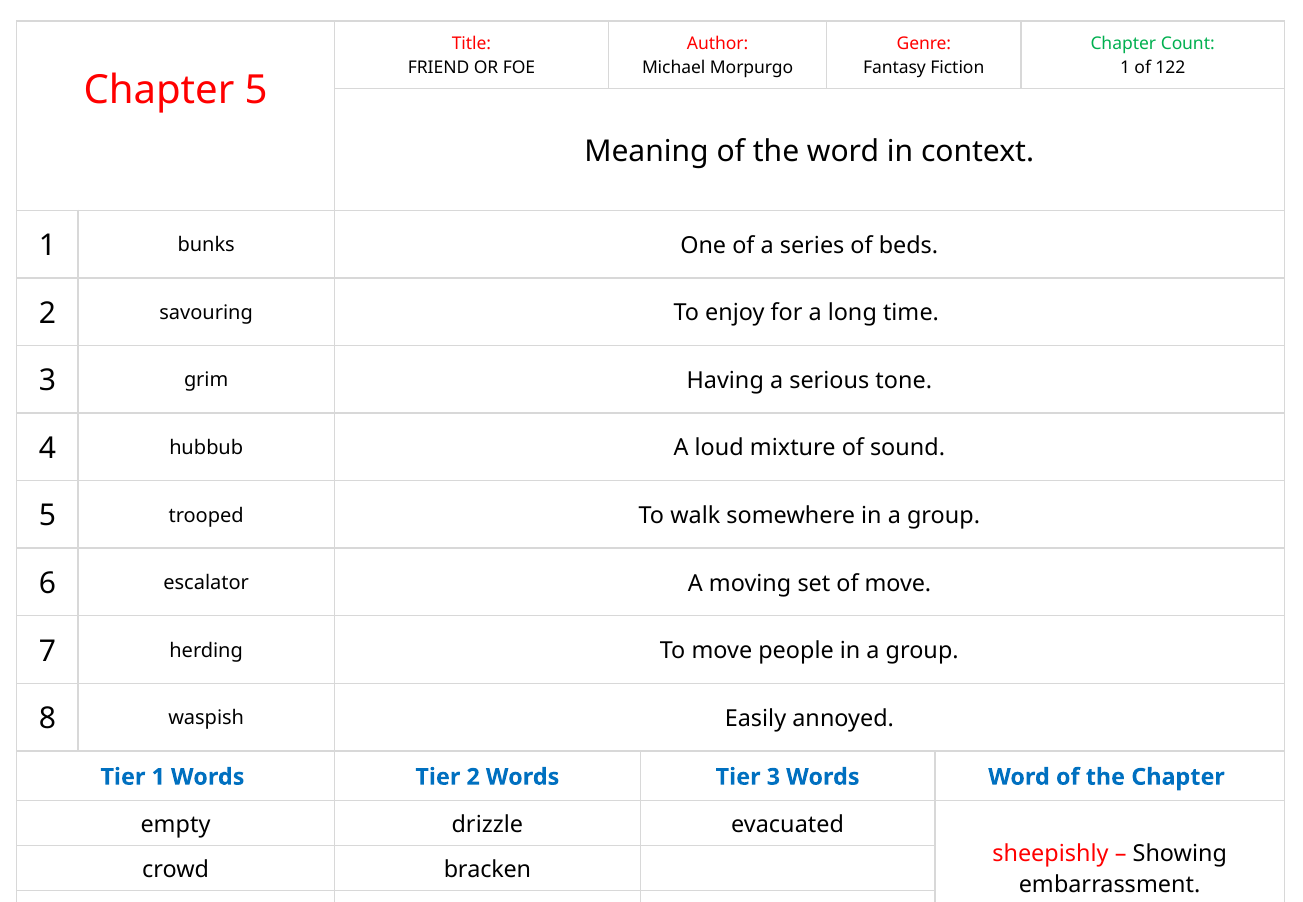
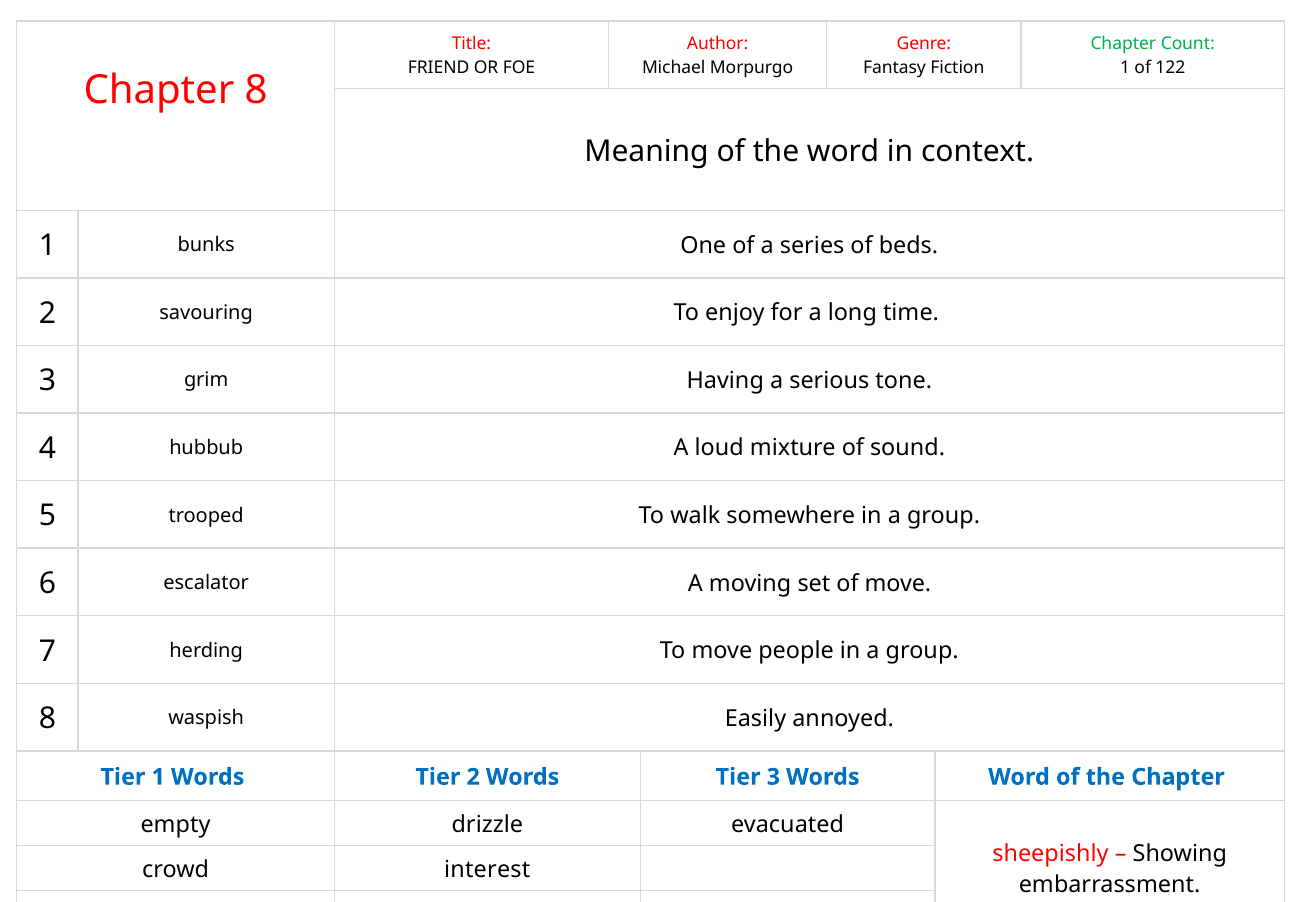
Chapter 5: 5 -> 8
bracken: bracken -> interest
